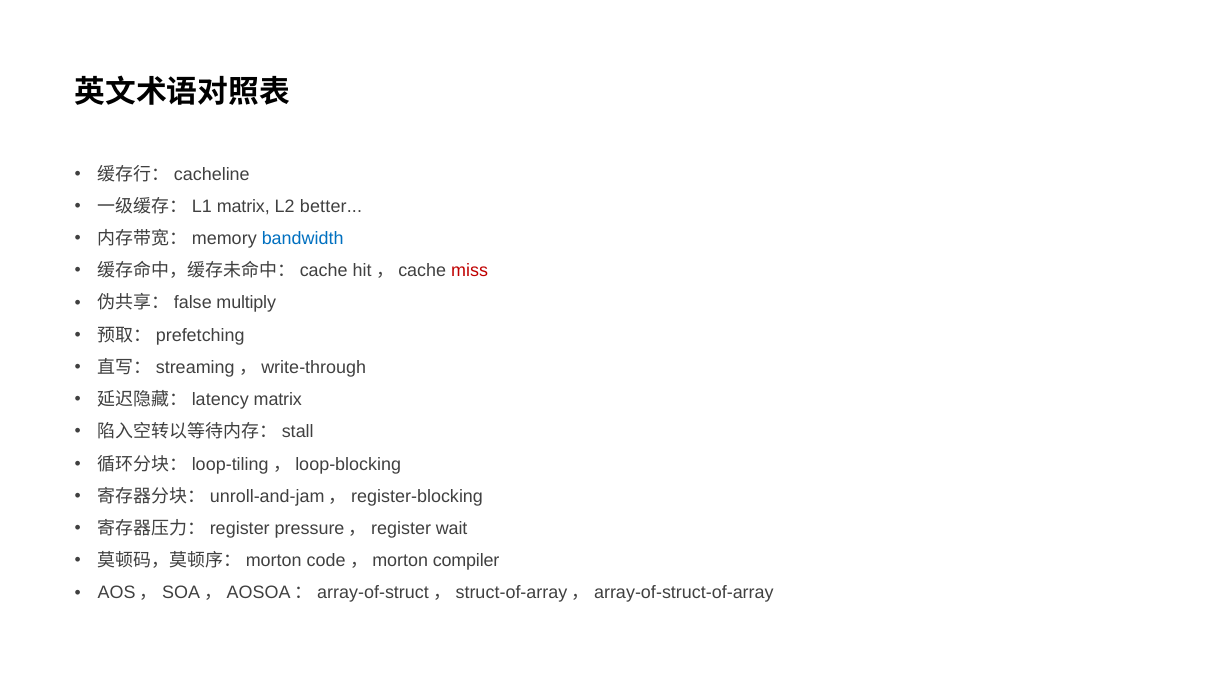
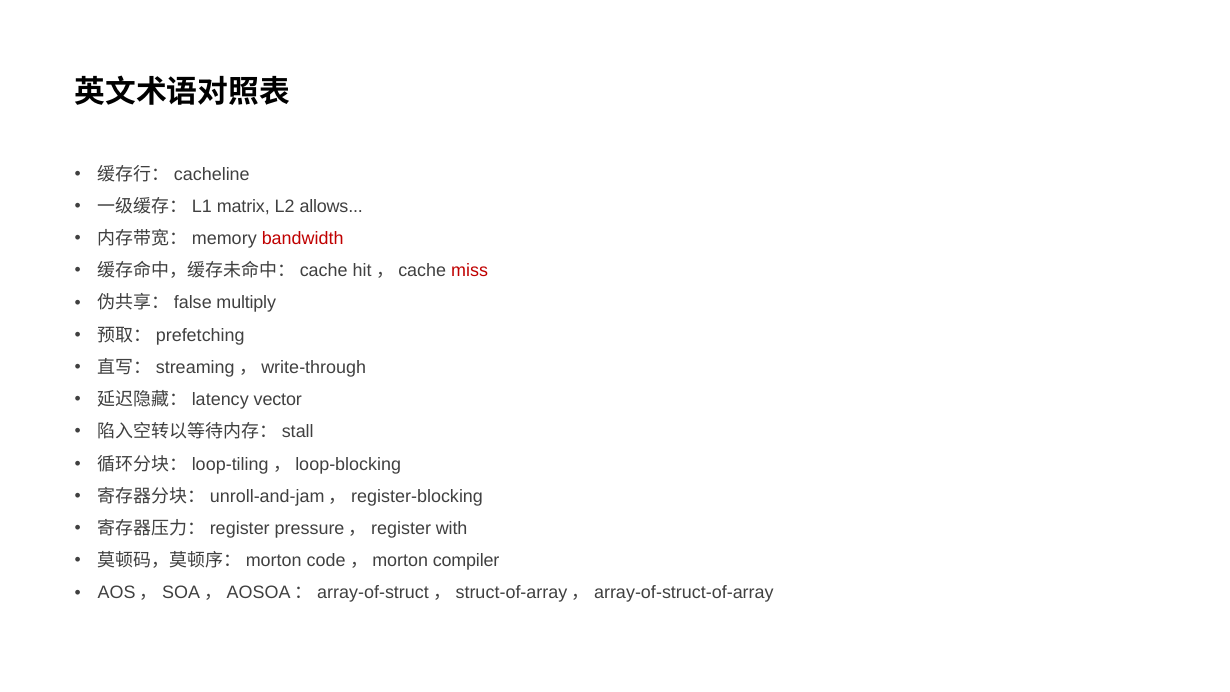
better: better -> allows
bandwidth colour: blue -> red
matrix at (278, 400): matrix -> vector
wait: wait -> with
